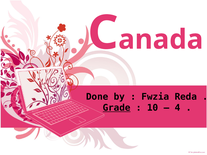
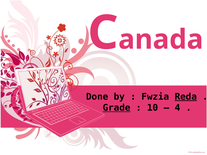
Reda underline: none -> present
